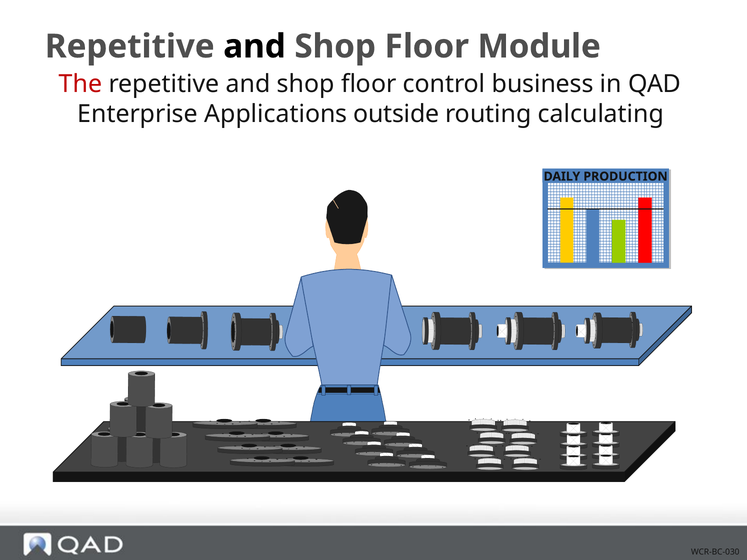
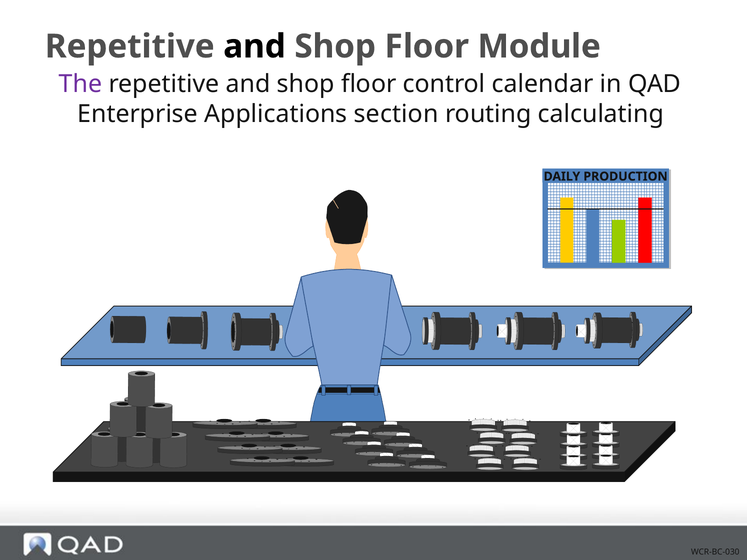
The colour: red -> purple
business: business -> calendar
outside: outside -> section
